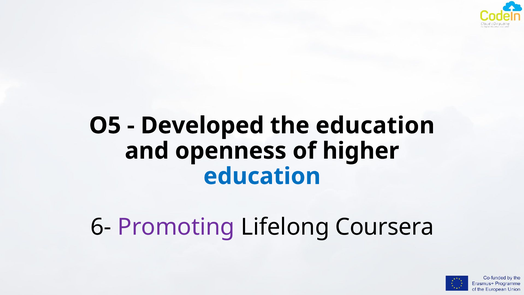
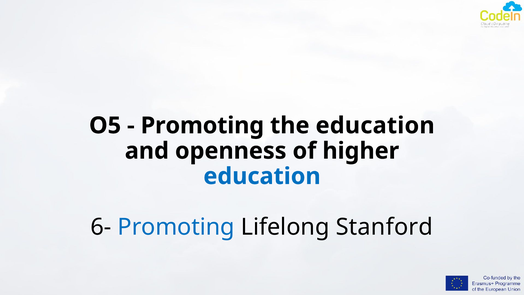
Developed at (202, 125): Developed -> Promoting
Promoting at (176, 227) colour: purple -> blue
Coursera: Coursera -> Stanford
